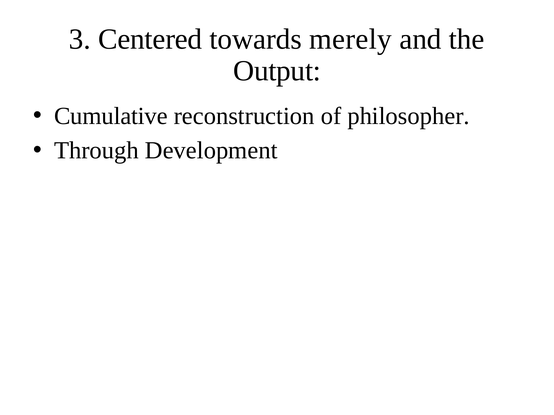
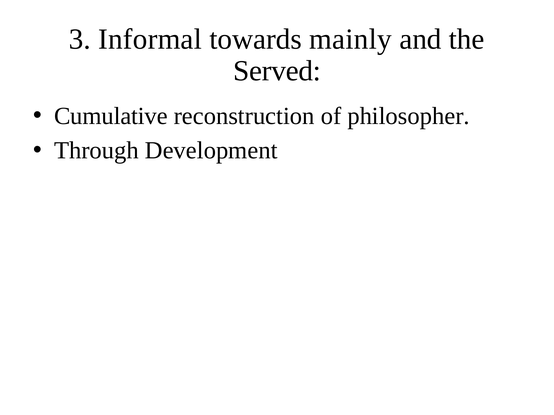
Centered: Centered -> Informal
merely: merely -> mainly
Output: Output -> Served
